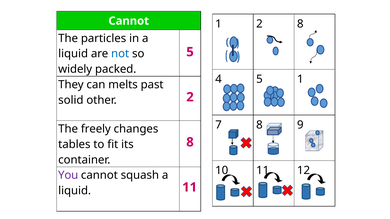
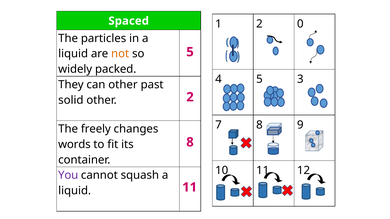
Cannot at (129, 21): Cannot -> Spaced
1 2 8: 8 -> 0
not colour: blue -> orange
5 1: 1 -> 3
can melts: melts -> other
tables: tables -> words
